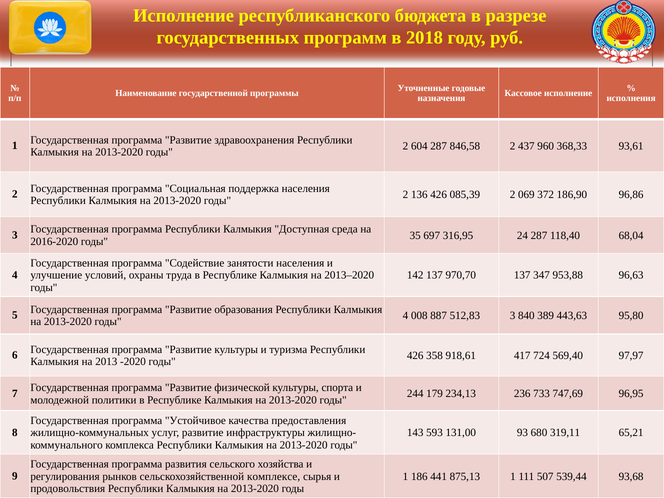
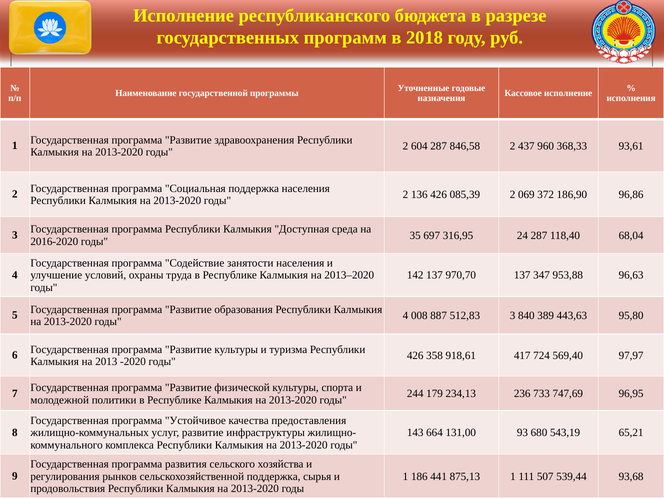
593: 593 -> 664
319,11: 319,11 -> 543,19
сельскохозяйственной комплексе: комплексе -> поддержка
